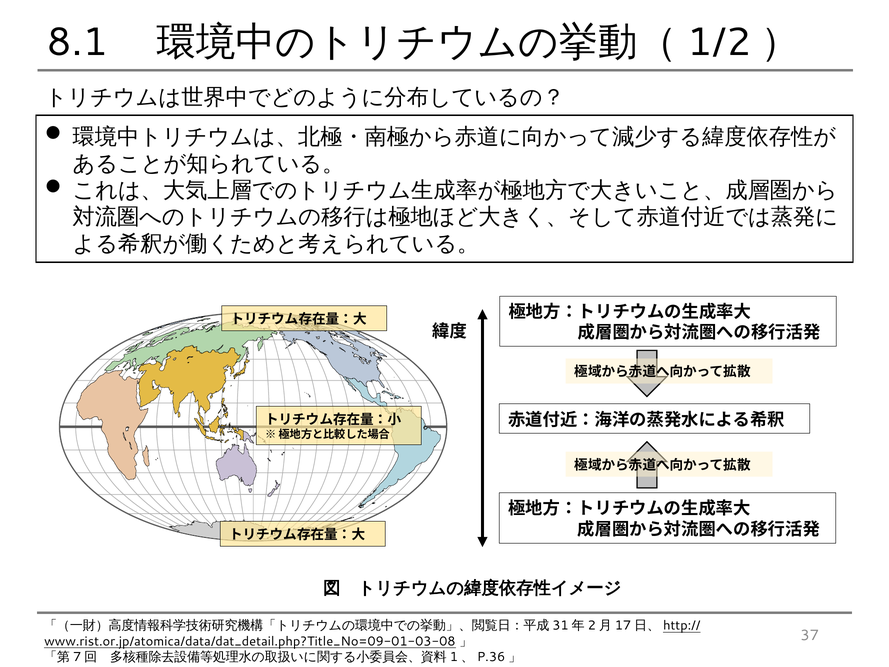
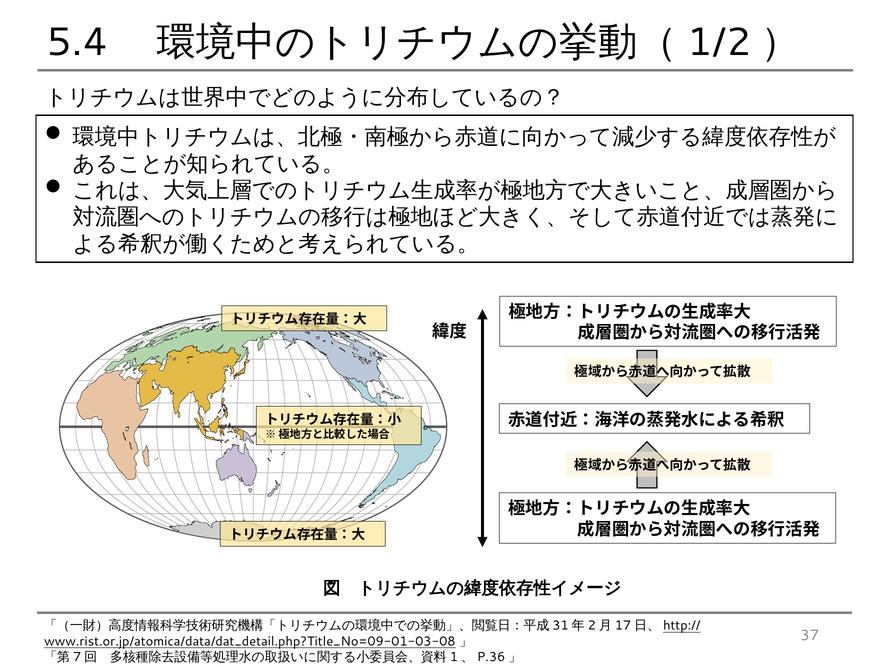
8.1: 8.1 -> 5.4
